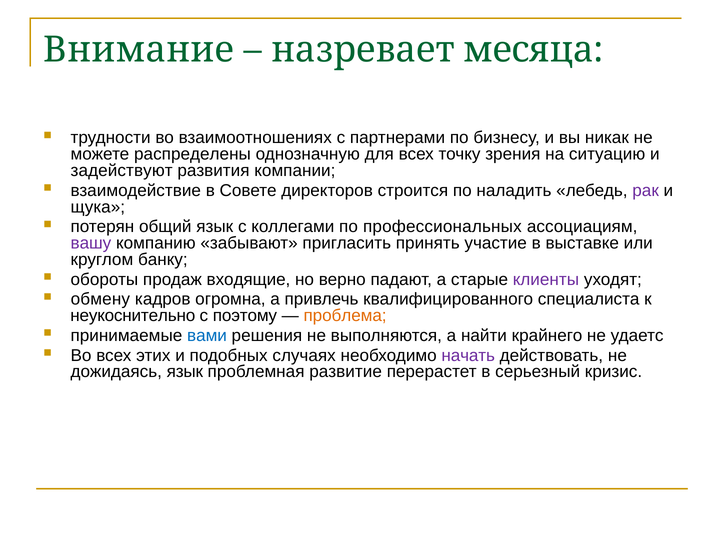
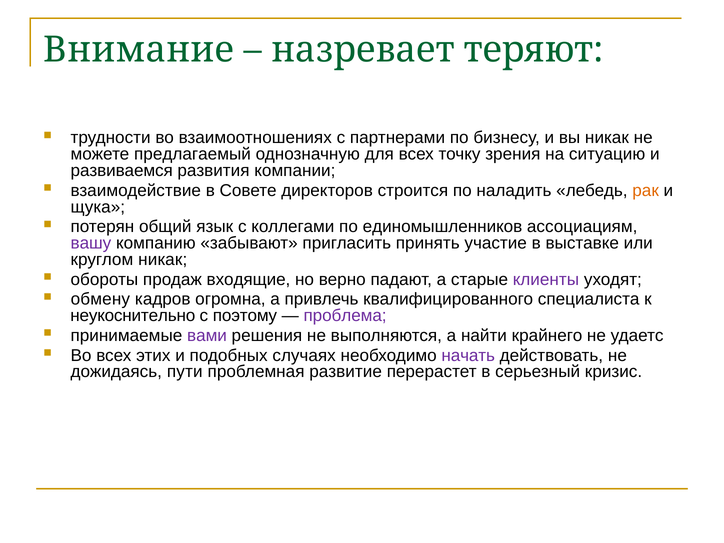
месяца: месяца -> теряют
распределены: распределены -> предлагаемый
задействуют: задействуют -> развиваемся
рак colour: purple -> orange
профессиональных: профессиональных -> единомышленников
круглом банку: банку -> никак
проблема colour: orange -> purple
вами colour: blue -> purple
дожидаясь язык: язык -> пути
